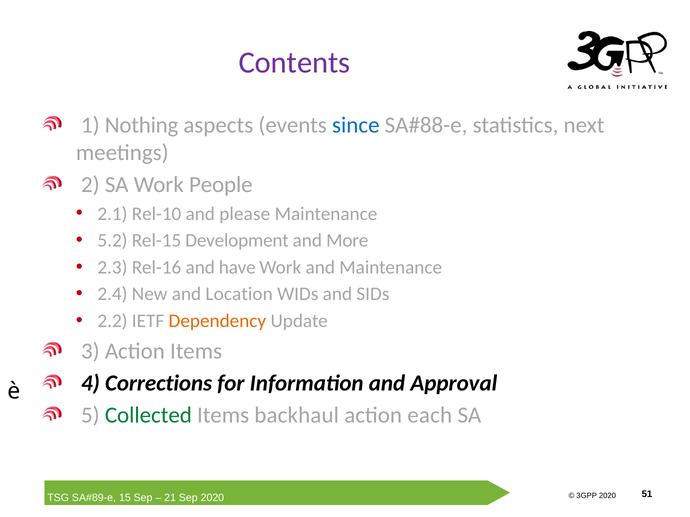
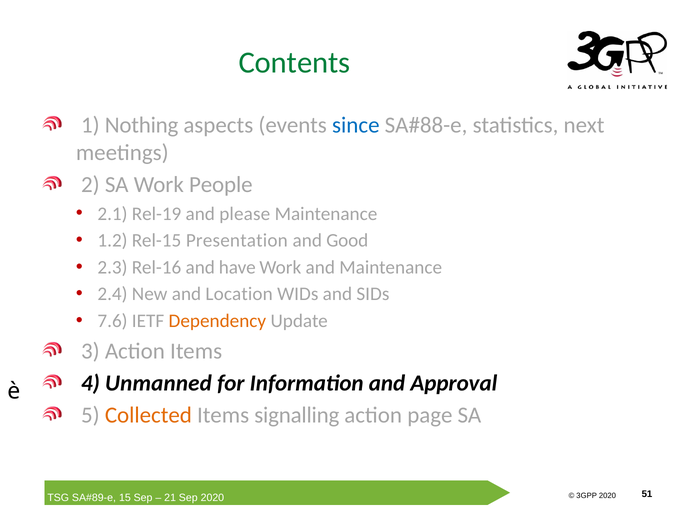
Contents colour: purple -> green
Rel-10: Rel-10 -> Rel-19
5.2: 5.2 -> 1.2
Development: Development -> Presentation
More: More -> Good
2.2: 2.2 -> 7.6
Corrections: Corrections -> Unmanned
Collected colour: green -> orange
backhaul: backhaul -> signalling
each: each -> page
